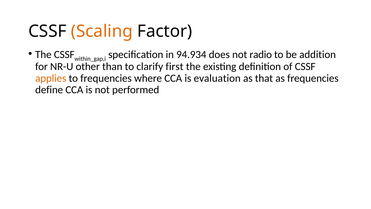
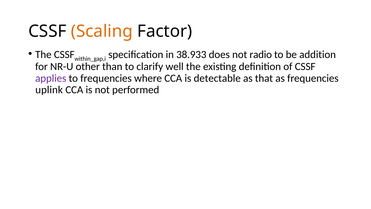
94.934: 94.934 -> 38.933
first: first -> well
applies colour: orange -> purple
evaluation: evaluation -> detectable
define: define -> uplink
